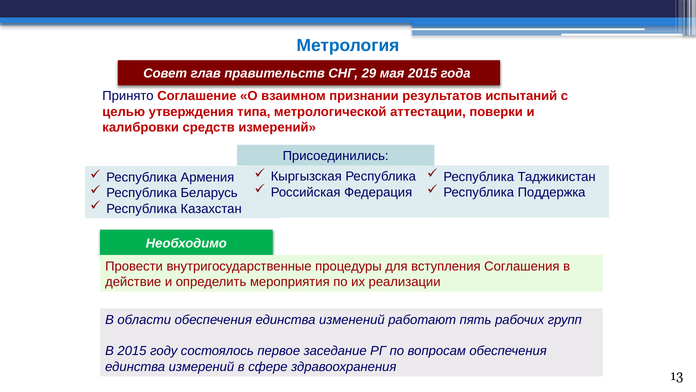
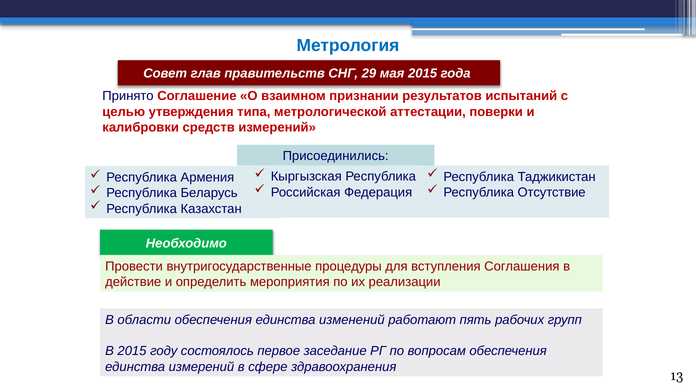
Поддержка: Поддержка -> Отсутствие
